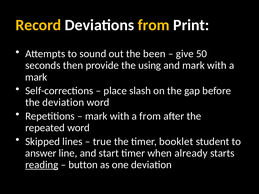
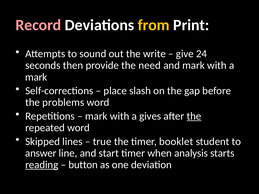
Record colour: yellow -> pink
been: been -> write
50: 50 -> 24
using: using -> need
the deviation: deviation -> problems
a from: from -> gives
the at (194, 116) underline: none -> present
already: already -> analysis
